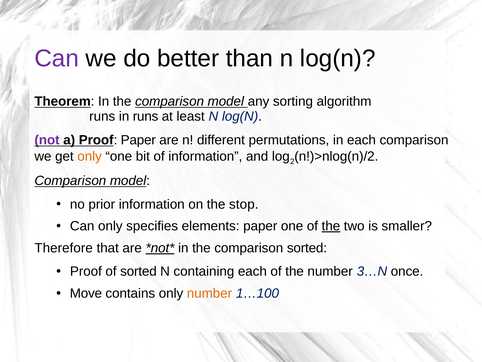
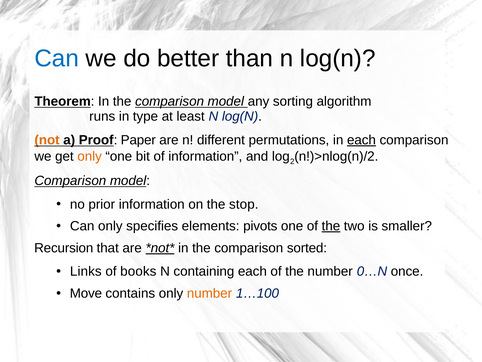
Can at (57, 58) colour: purple -> blue
in runs: runs -> type
not colour: purple -> orange
each at (361, 140) underline: none -> present
elements paper: paper -> pivots
Therefore: Therefore -> Recursion
Proof at (86, 271): Proof -> Links
of sorted: sorted -> books
3…N: 3…N -> 0…N
